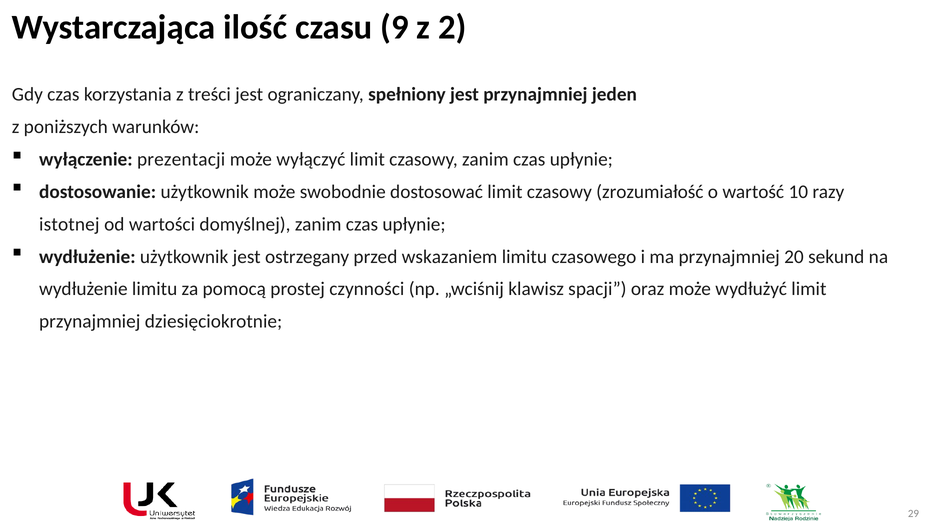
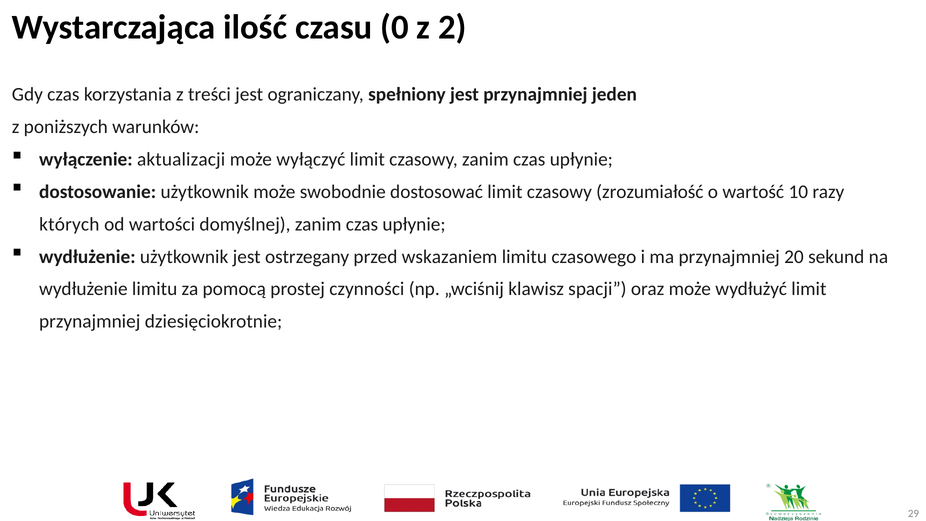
9: 9 -> 0
prezentacji: prezentacji -> aktualizacji
istotnej: istotnej -> których
